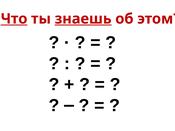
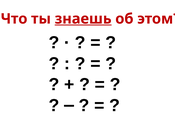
Что underline: present -> none
